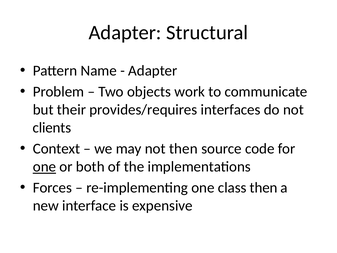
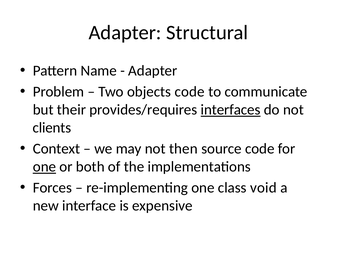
objects work: work -> code
interfaces underline: none -> present
class then: then -> void
